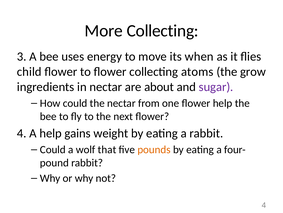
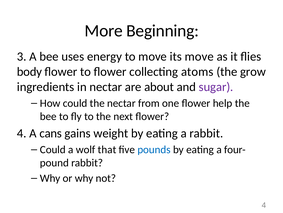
More Collecting: Collecting -> Beginning
its when: when -> move
child: child -> body
A help: help -> cans
pounds colour: orange -> blue
